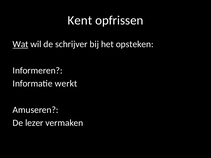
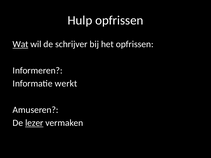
Kent: Kent -> Hulp
het opsteken: opsteken -> opfrissen
lezer underline: none -> present
